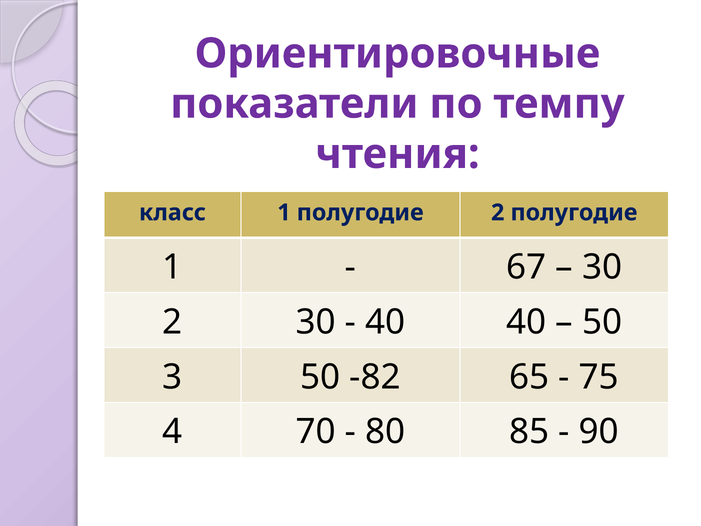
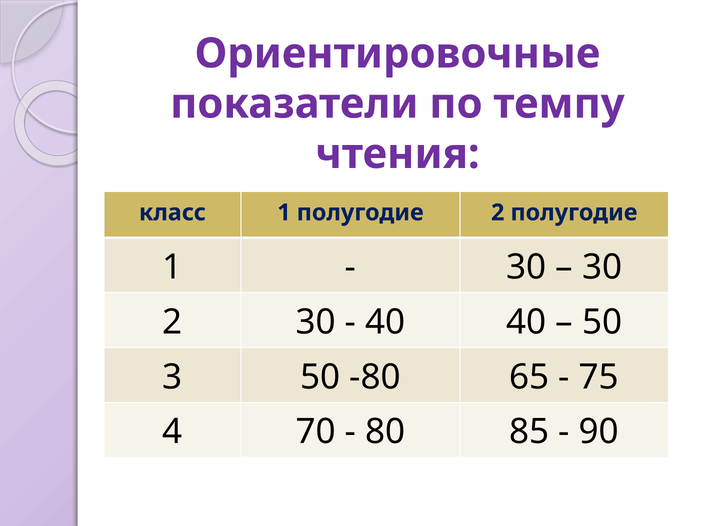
67 at (526, 267): 67 -> 30
-82: -82 -> -80
